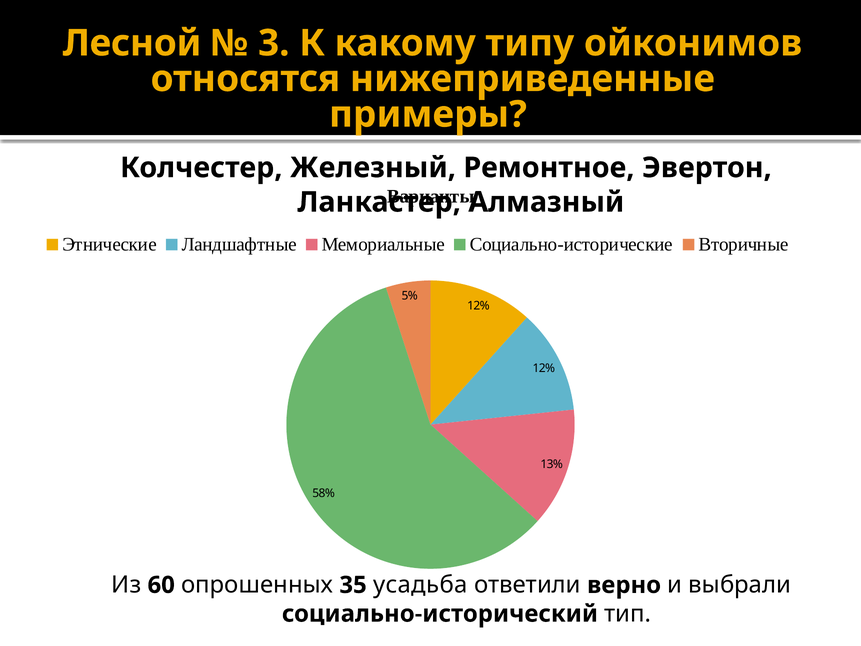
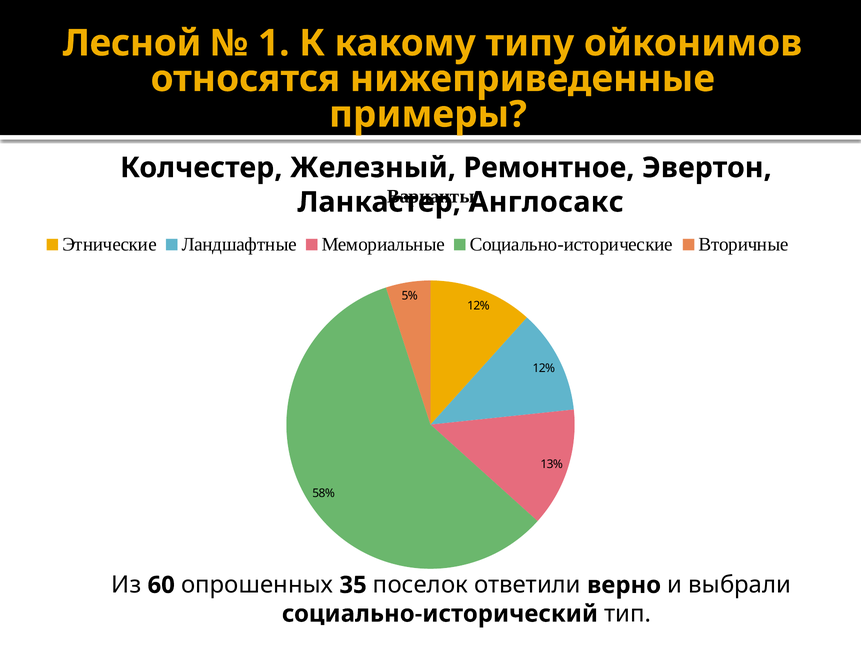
3: 3 -> 1
Алмазный: Алмазный -> Англосакс
усадьба: усадьба -> поселок
